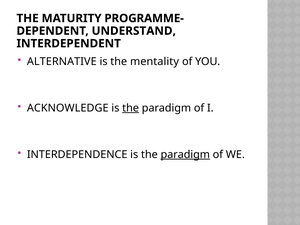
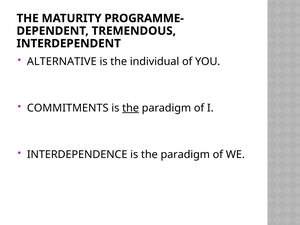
UNDERSTAND: UNDERSTAND -> TREMENDOUS
mentality: mentality -> individual
ACKNOWLEDGE: ACKNOWLEDGE -> COMMITMENTS
paradigm at (185, 155) underline: present -> none
